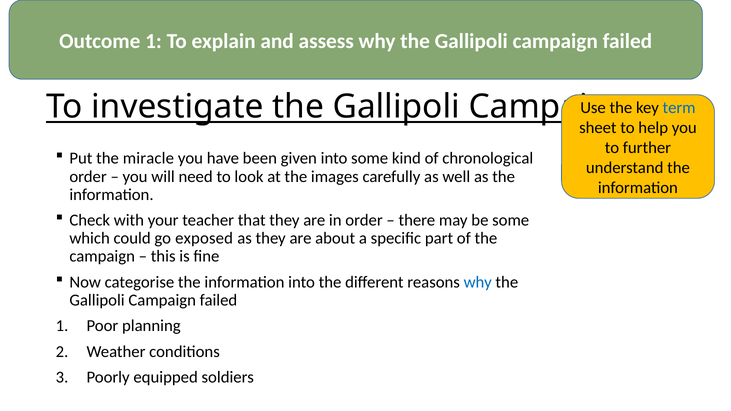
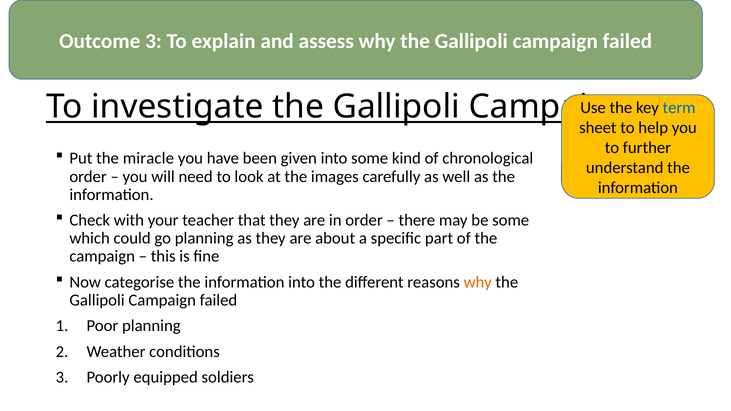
Outcome 1: 1 -> 3
go exposed: exposed -> planning
why at (478, 282) colour: blue -> orange
